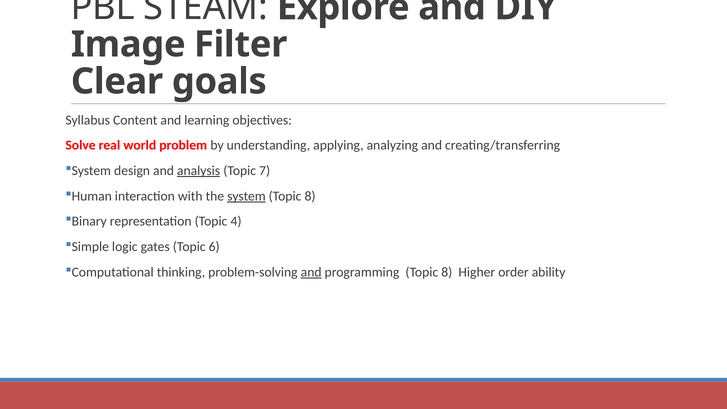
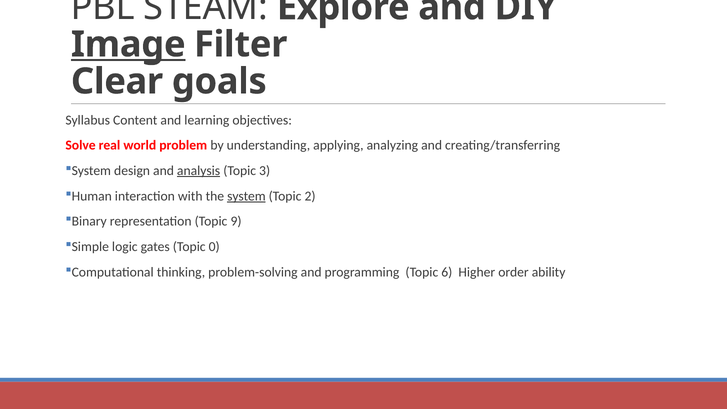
Image underline: none -> present
7: 7 -> 3
8 at (310, 196): 8 -> 2
4: 4 -> 9
6: 6 -> 0
and at (311, 272) underline: present -> none
programming Topic 8: 8 -> 6
